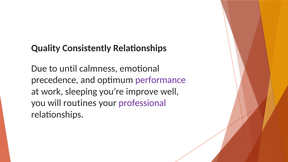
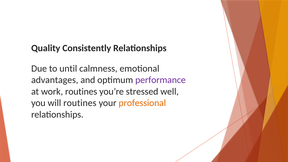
precedence: precedence -> advantages
work sleeping: sleeping -> routines
improve: improve -> stressed
professional colour: purple -> orange
